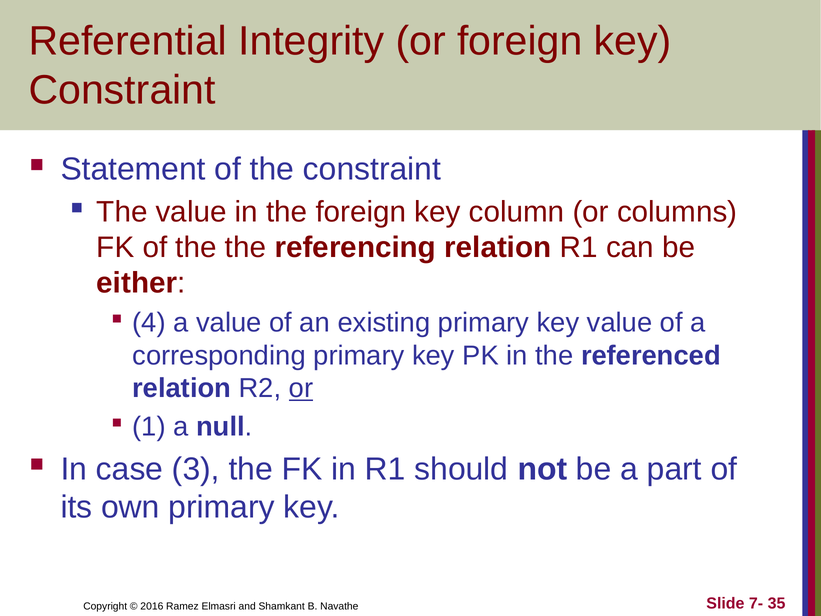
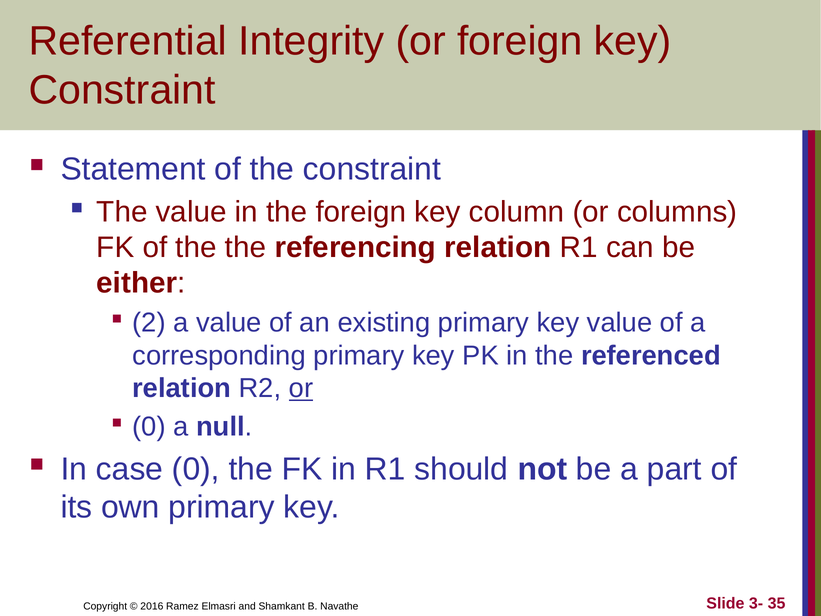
4: 4 -> 2
1 at (149, 426): 1 -> 0
case 3: 3 -> 0
7-: 7- -> 3-
